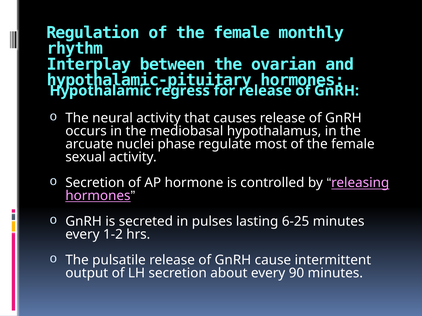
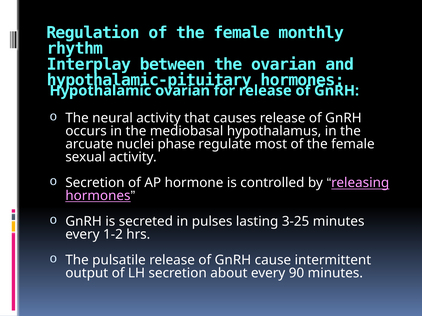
Hypothalamic regress: regress -> ovarian
6-25: 6-25 -> 3-25
